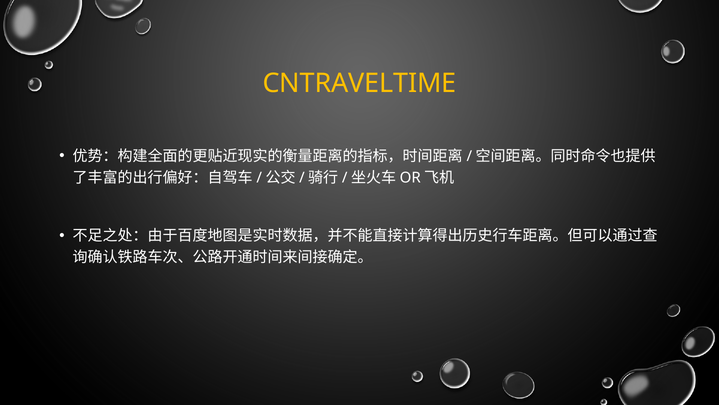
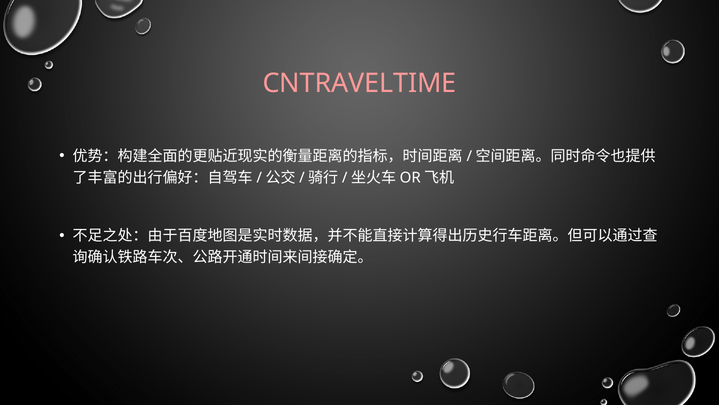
CNTRAVELTIME colour: yellow -> pink
